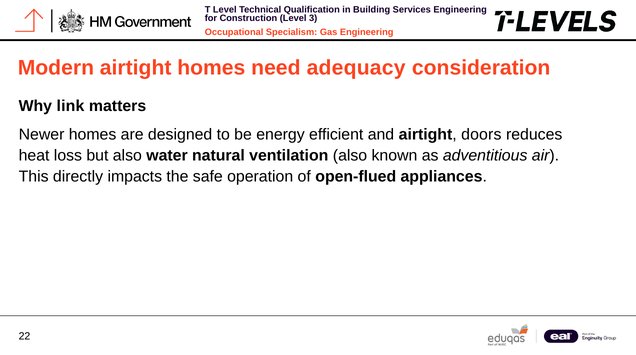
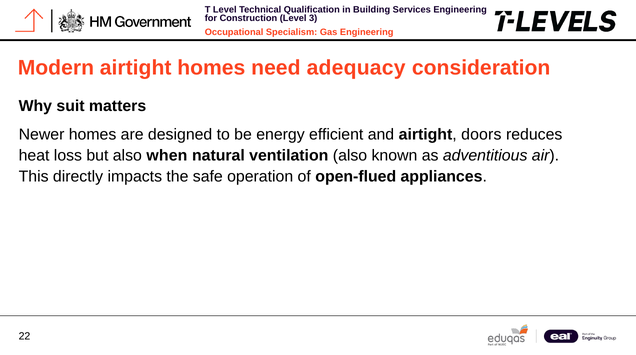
link: link -> suit
water: water -> when
